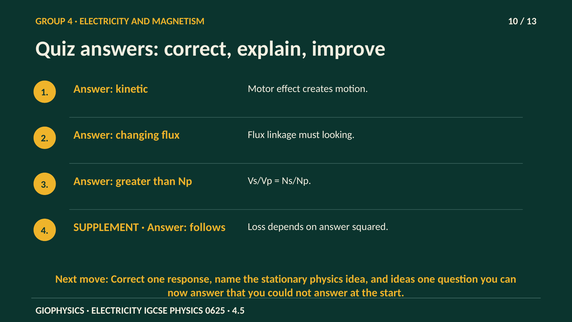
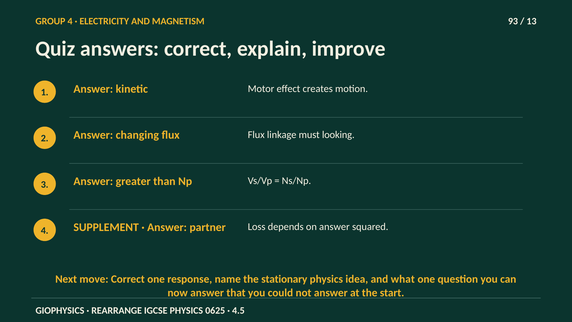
10: 10 -> 93
follows: follows -> partner
ideas: ideas -> what
ELECTRICITY at (117, 310): ELECTRICITY -> REARRANGE
